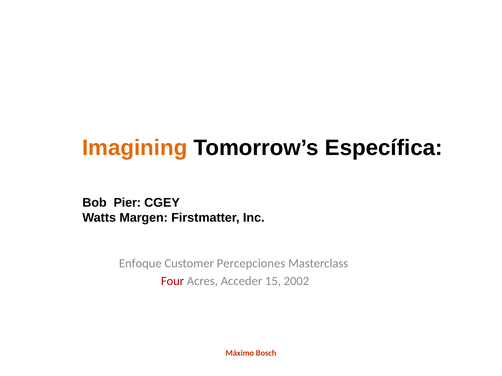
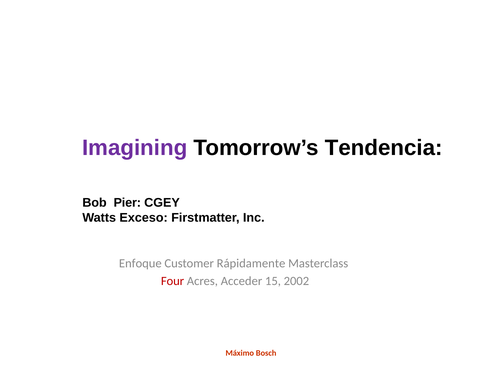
Imagining colour: orange -> purple
Específica: Específica -> Tendencia
Margen: Margen -> Exceso
Percepciones: Percepciones -> Rápidamente
